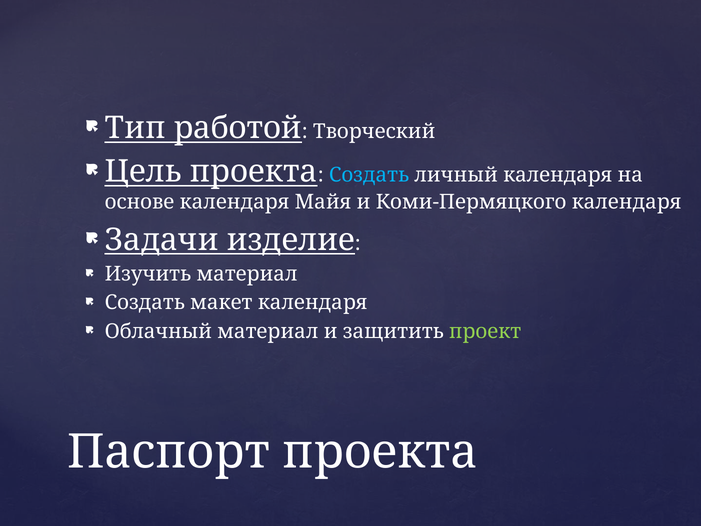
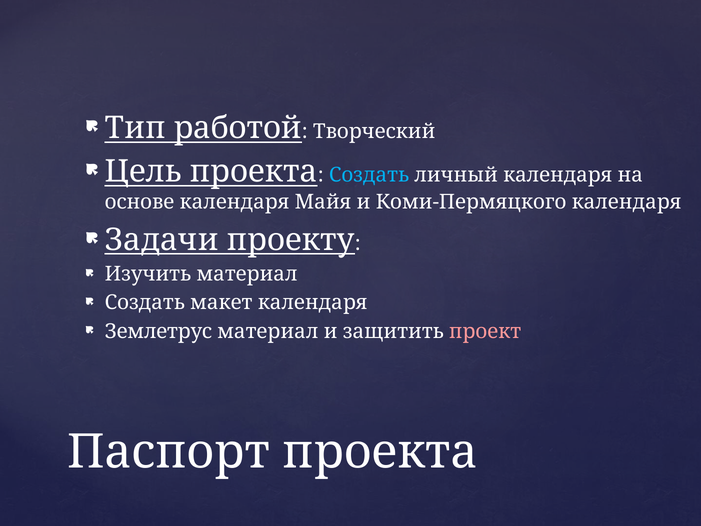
изделие: изделие -> проекту
Облачный: Облачный -> Землетрус
проект colour: light green -> pink
